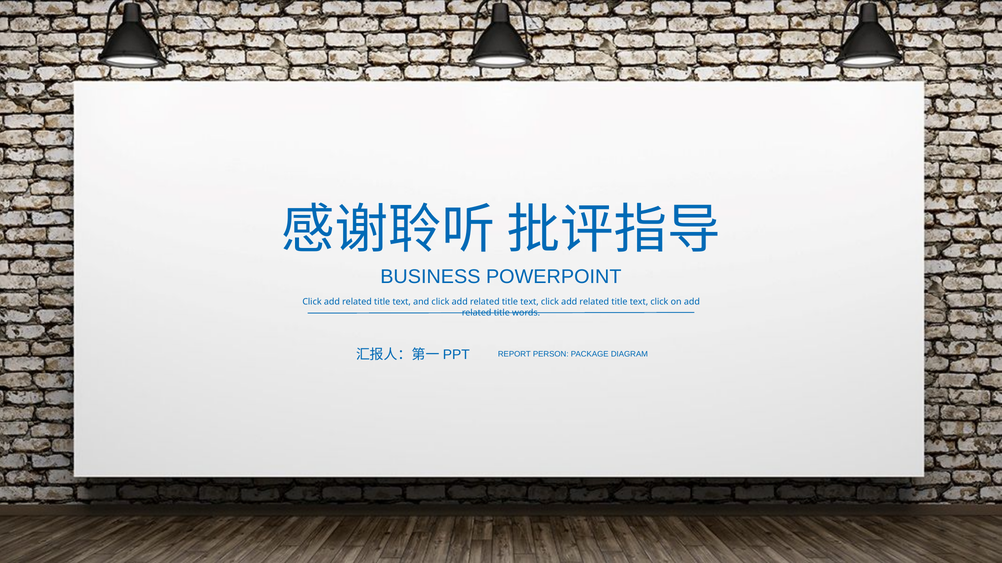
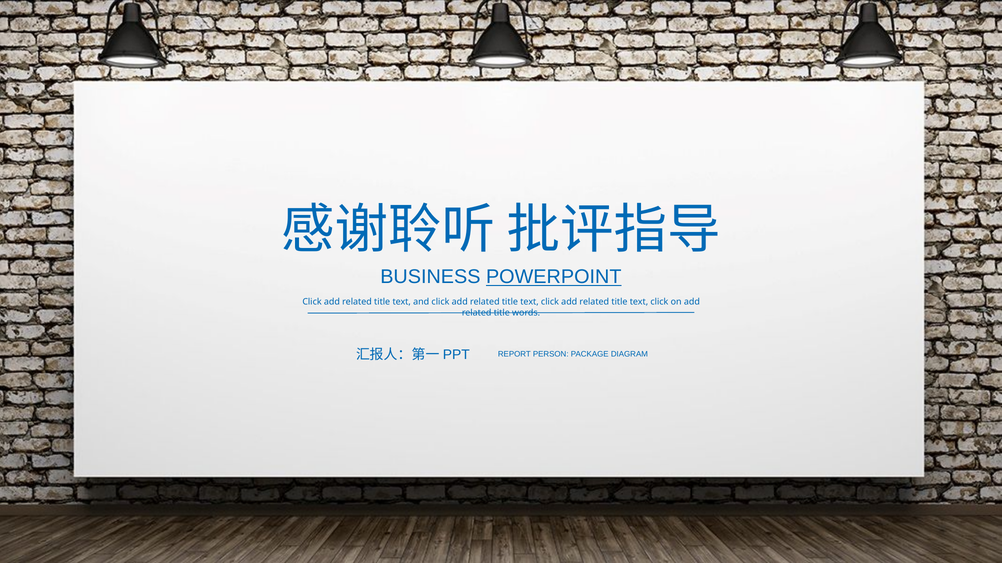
POWERPOINT underline: none -> present
